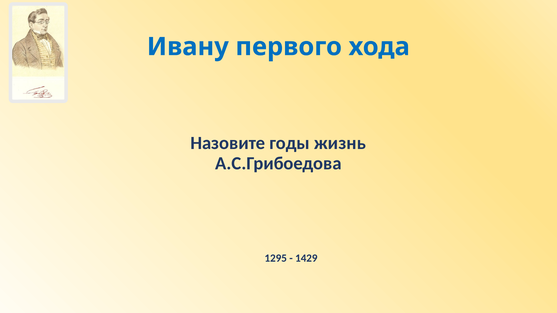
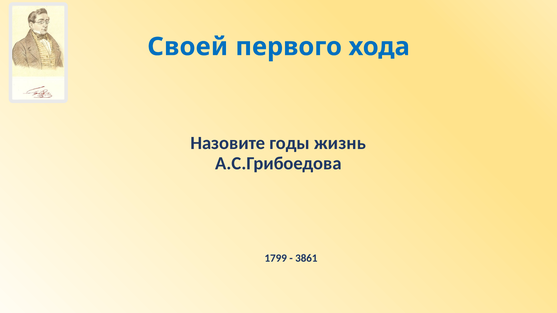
Ивану: Ивану -> Своей
1295: 1295 -> 1799
1429: 1429 -> 3861
